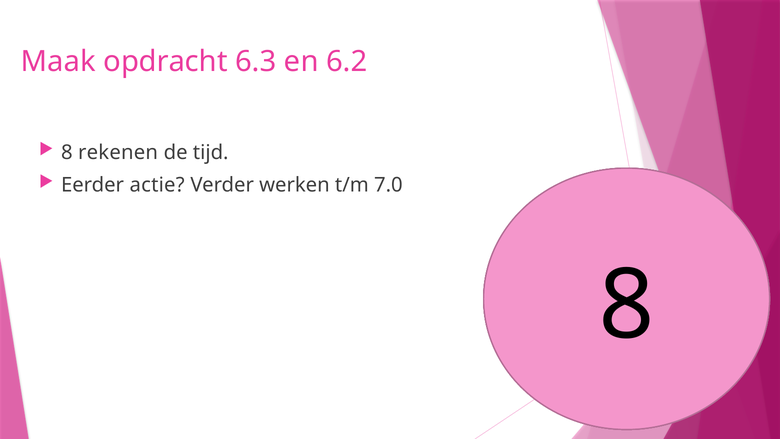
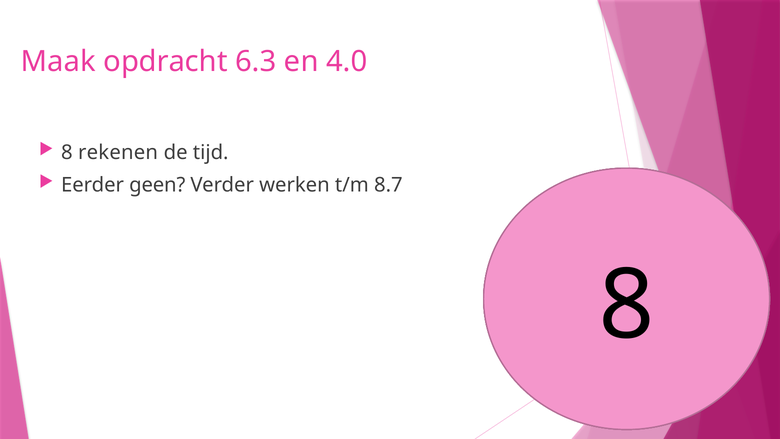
6.2: 6.2 -> 4.0
actie: actie -> geen
7.0: 7.0 -> 8.7
